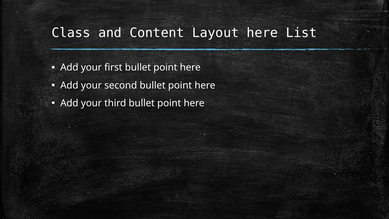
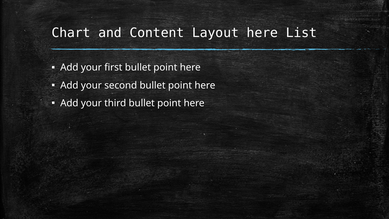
Class: Class -> Chart
